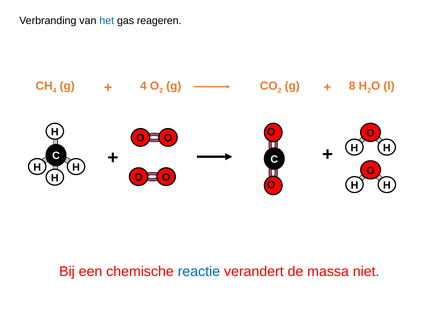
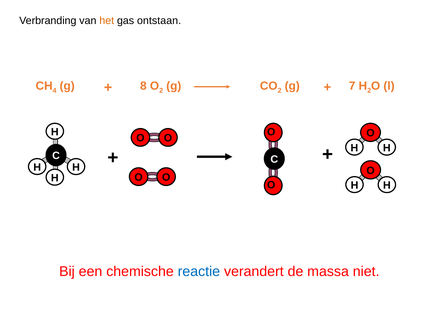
het colour: blue -> orange
reageren: reageren -> ontstaan
g 4: 4 -> 8
8: 8 -> 7
